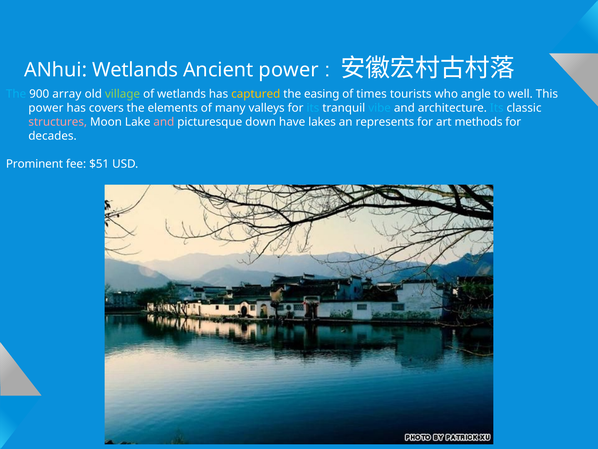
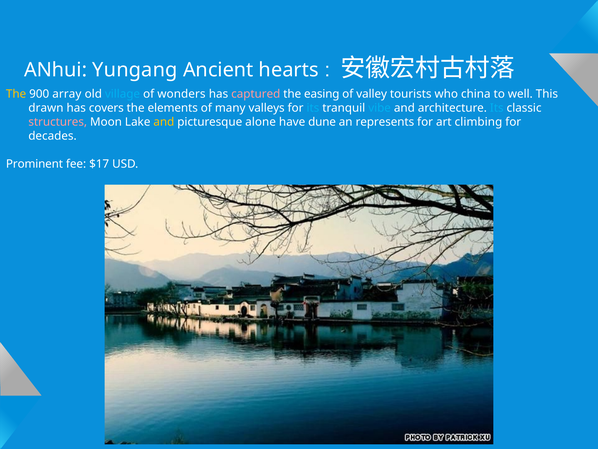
ANhui Wetlands: Wetlands -> Yungang
Ancient power: power -> hearts
The at (16, 94) colour: light blue -> yellow
village colour: light green -> light blue
of wetlands: wetlands -> wonders
captured colour: yellow -> pink
times: times -> valley
angle: angle -> china
power at (46, 108): power -> drawn
and at (164, 122) colour: pink -> yellow
down: down -> alone
lakes: lakes -> dune
methods: methods -> climbing
$51: $51 -> $17
